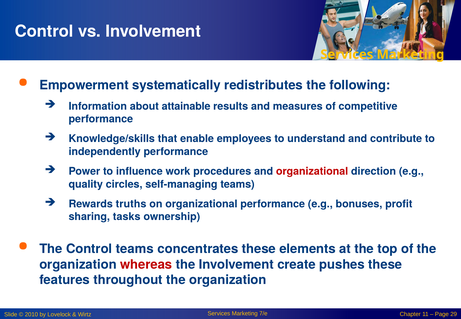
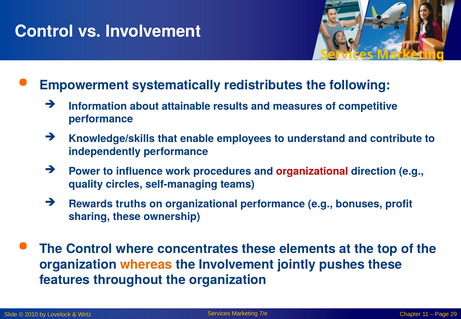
sharing tasks: tasks -> these
Control teams: teams -> where
whereas colour: red -> orange
create: create -> jointly
